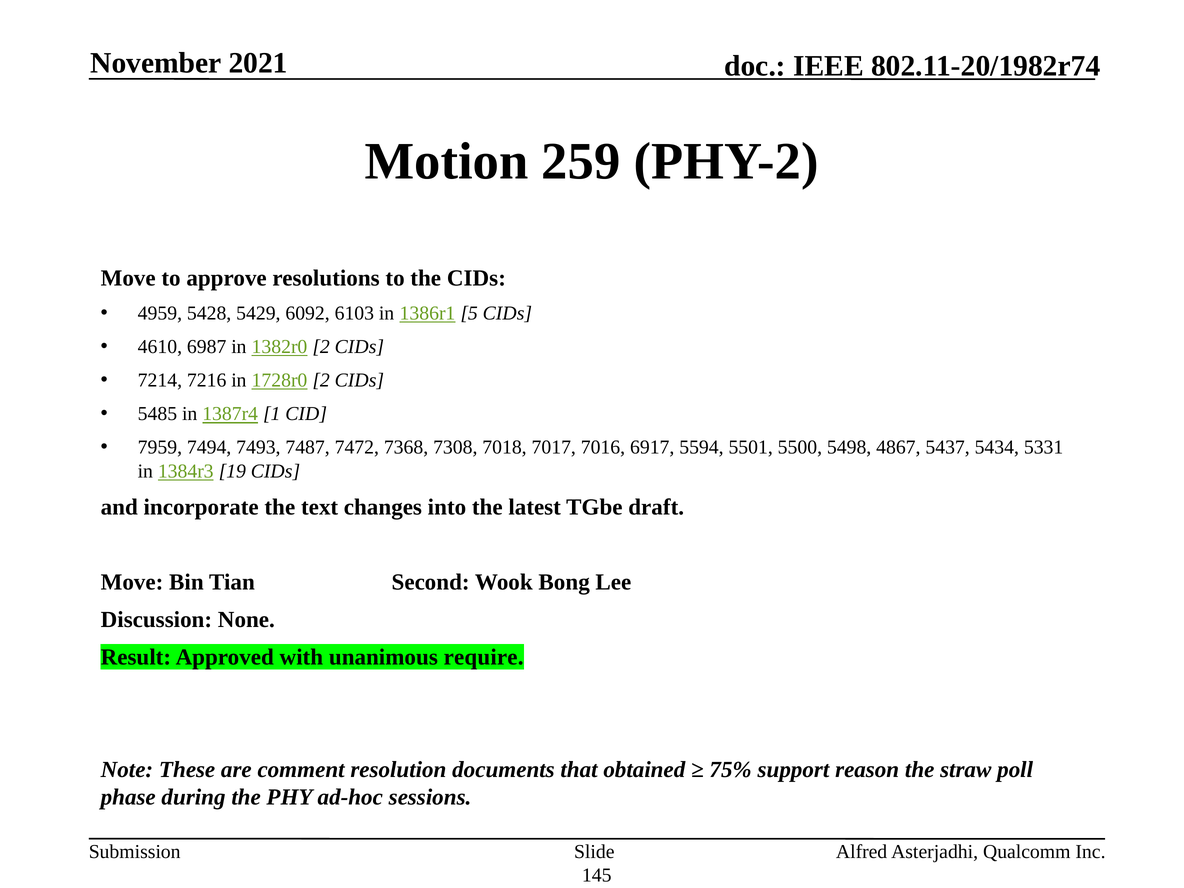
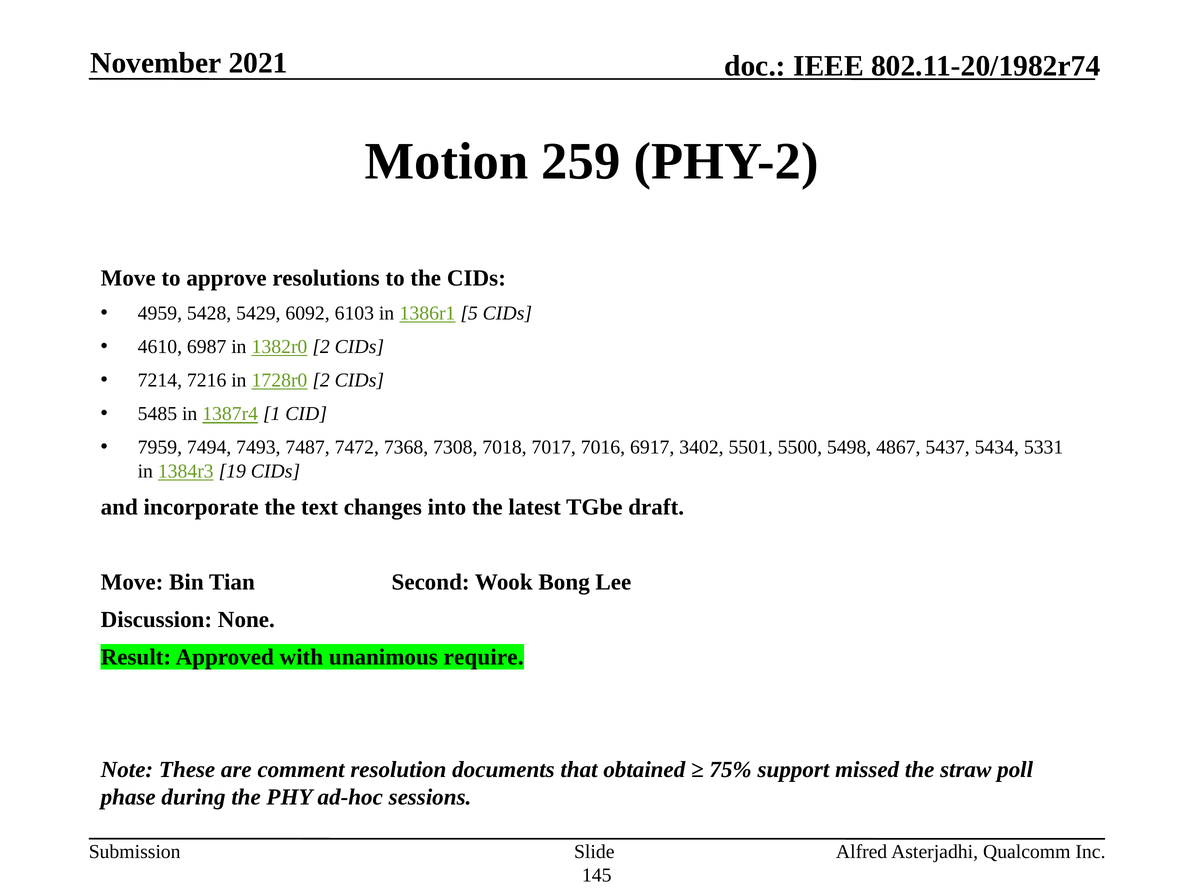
5594: 5594 -> 3402
reason: reason -> missed
